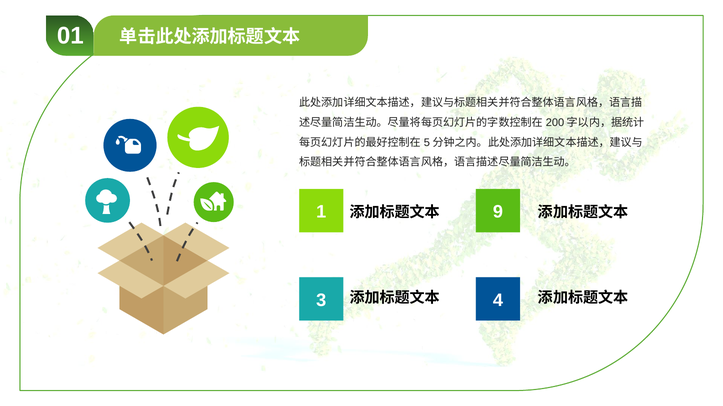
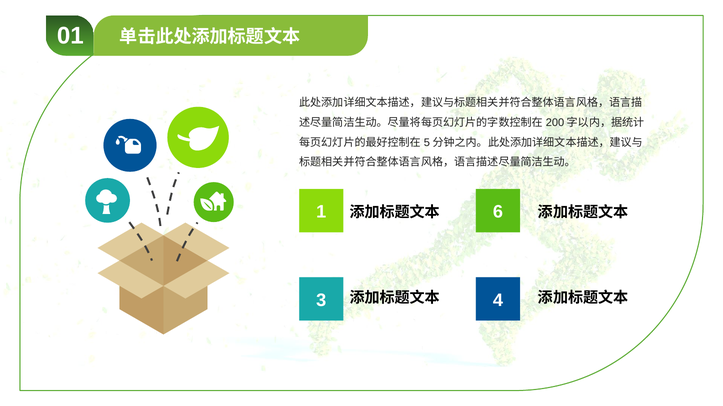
9: 9 -> 6
